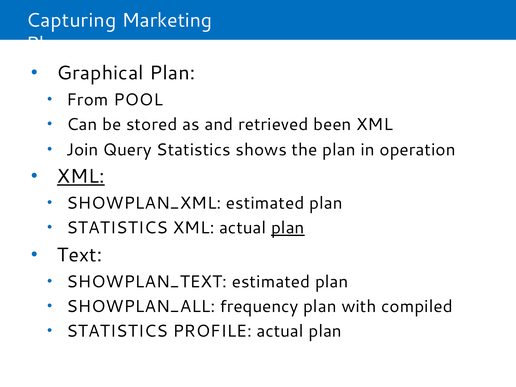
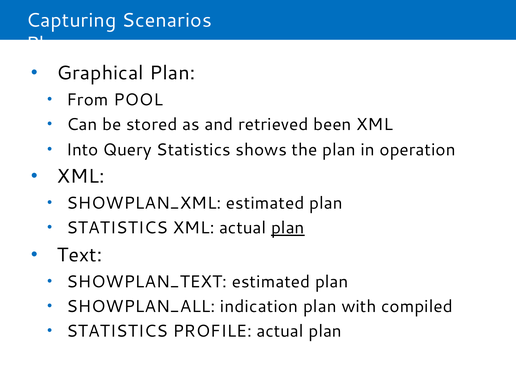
Marketing: Marketing -> Scenarios
Join: Join -> Into
XML at (81, 176) underline: present -> none
frequency: frequency -> indication
